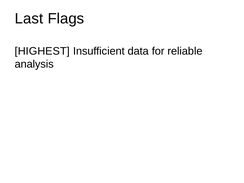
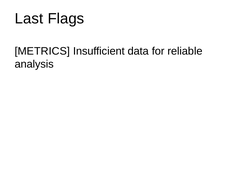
HIGHEST: HIGHEST -> METRICS
